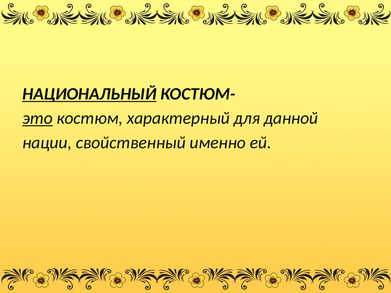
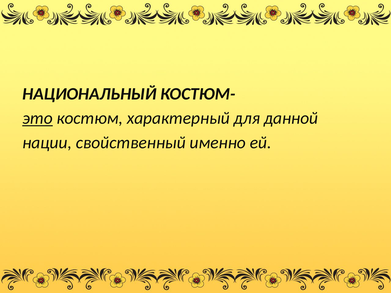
НАЦИОНАЛЬНЫЙ underline: present -> none
